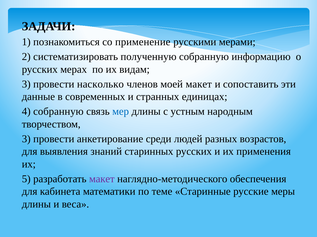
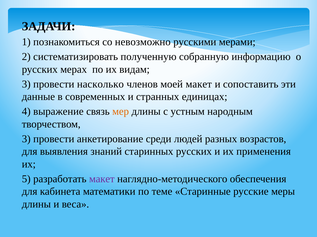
применение: применение -> невозможно
4 собранную: собранную -> выражение
мер colour: blue -> orange
